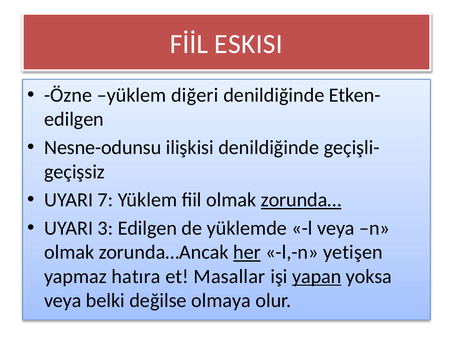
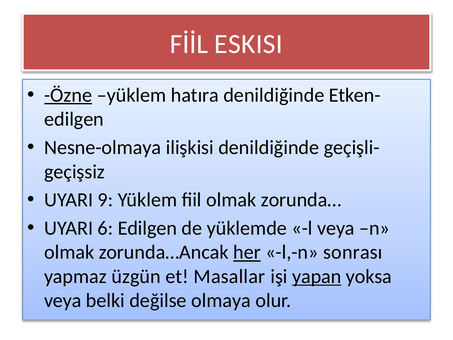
Özne underline: none -> present
diğeri: diğeri -> hatıra
Nesne-odunsu: Nesne-odunsu -> Nesne-olmaya
7: 7 -> 9
zorunda… underline: present -> none
3: 3 -> 6
yetişen: yetişen -> sonrası
hatıra: hatıra -> üzgün
